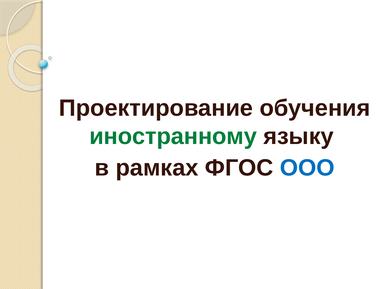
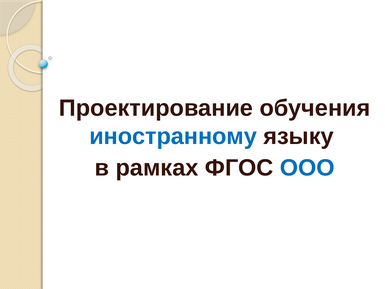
иностранному colour: green -> blue
